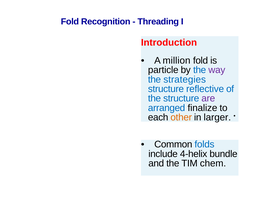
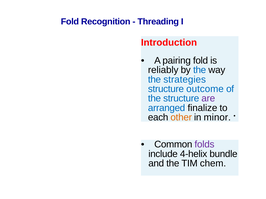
million: million -> pairing
particle: particle -> reliably
way colour: purple -> black
reflective: reflective -> outcome
larger: larger -> minor
folds colour: blue -> purple
